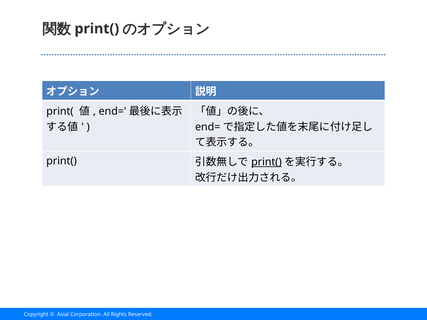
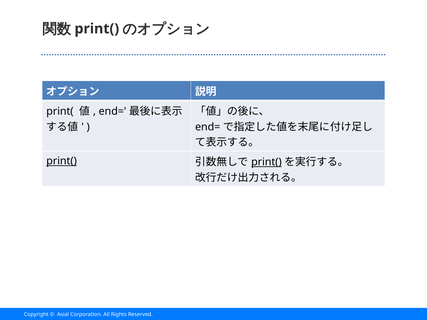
print( at (62, 161) underline: none -> present
